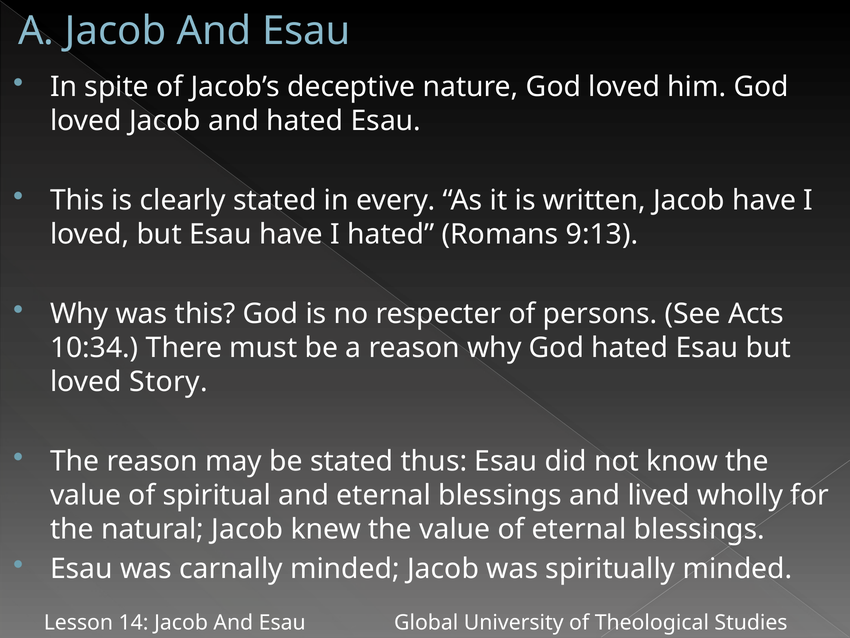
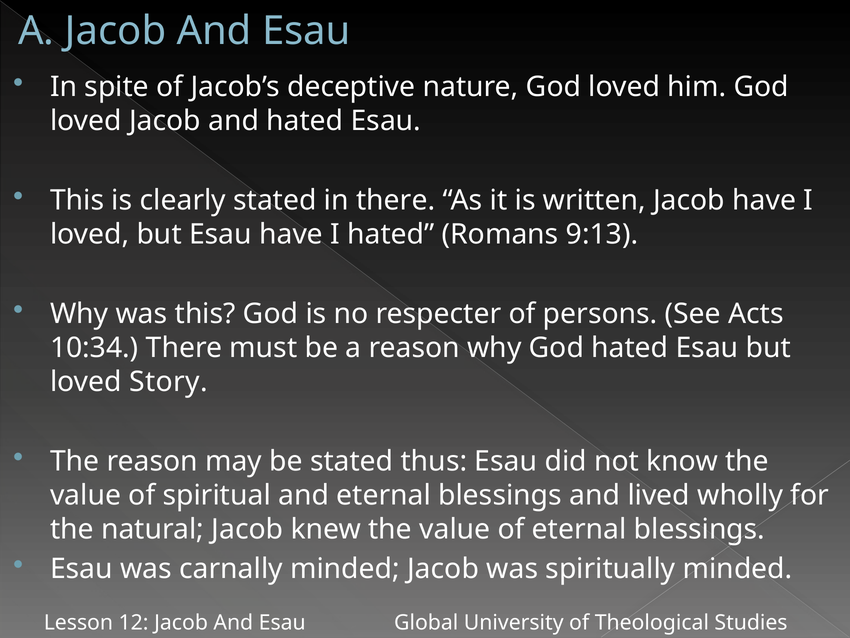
in every: every -> there
14: 14 -> 12
